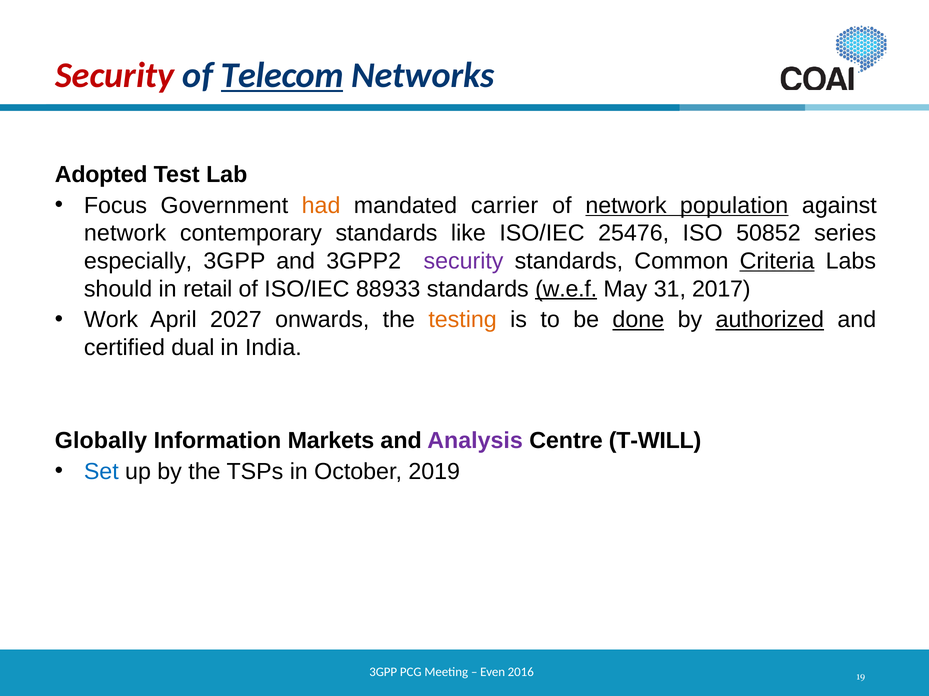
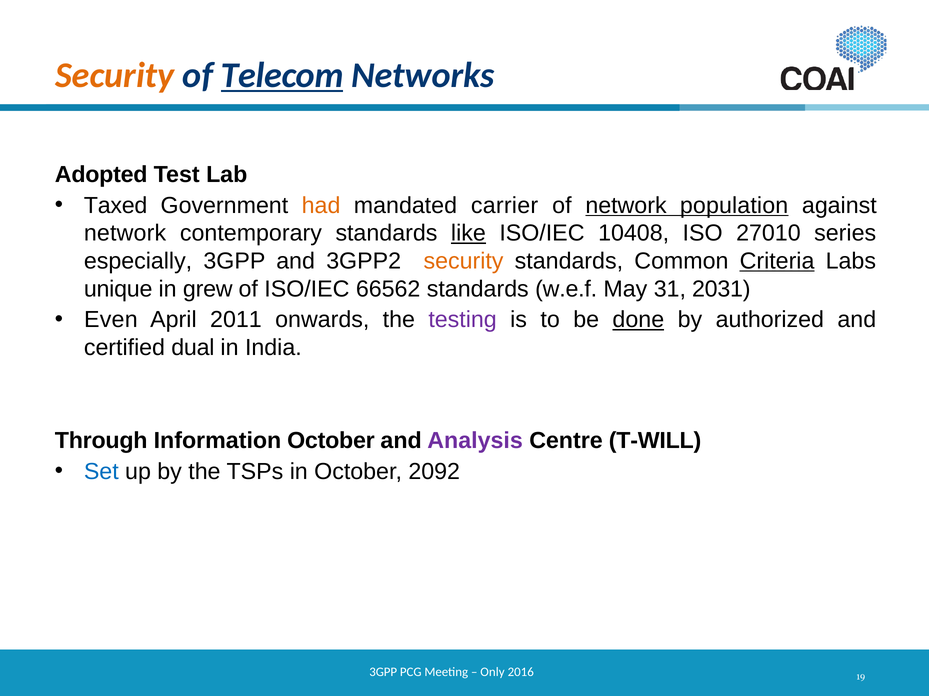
Security at (115, 75) colour: red -> orange
Focus: Focus -> Taxed
like underline: none -> present
25476: 25476 -> 10408
50852: 50852 -> 27010
security at (464, 261) colour: purple -> orange
should: should -> unique
retail: retail -> grew
88933: 88933 -> 66562
w.e.f underline: present -> none
2017: 2017 -> 2031
Work: Work -> Even
2027: 2027 -> 2011
testing colour: orange -> purple
authorized underline: present -> none
Globally: Globally -> Through
Information Markets: Markets -> October
2019: 2019 -> 2092
Even: Even -> Only
